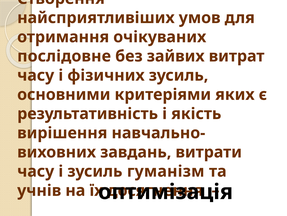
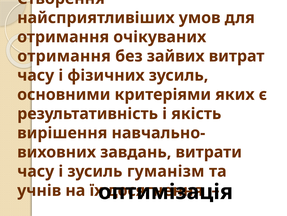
послідовне at (64, 56): послідовне -> отримання
